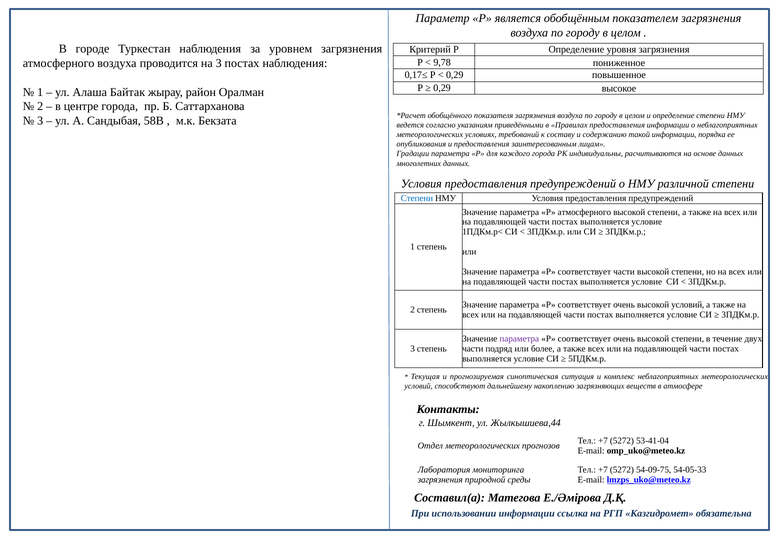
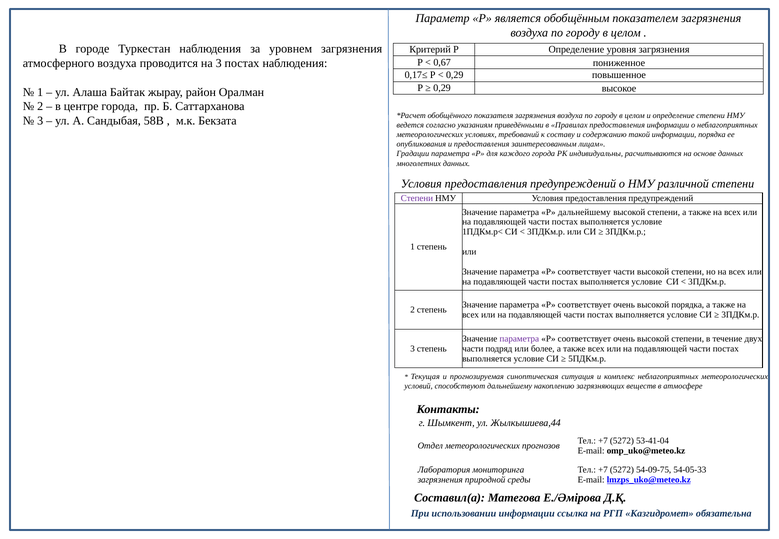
9,78: 9,78 -> 0,67
Степени at (417, 198) colour: blue -> purple
Р атмосферного: атмосферного -> дальнейшему
высокой условий: условий -> порядка
